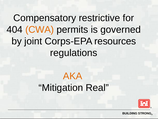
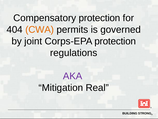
Compensatory restrictive: restrictive -> protection
Corps-EPA resources: resources -> protection
AKA colour: orange -> purple
